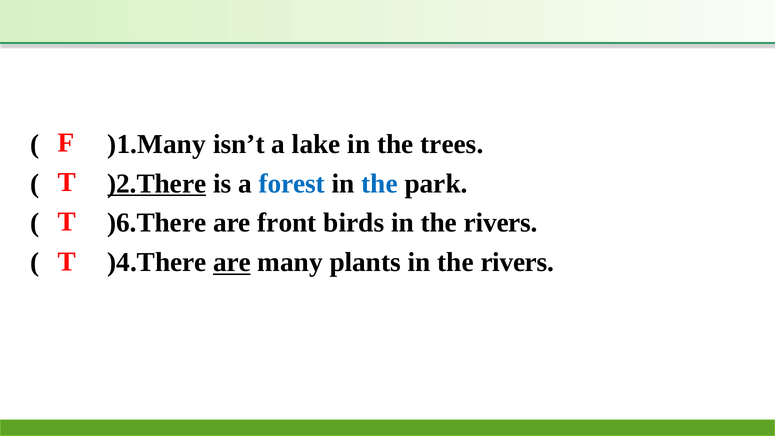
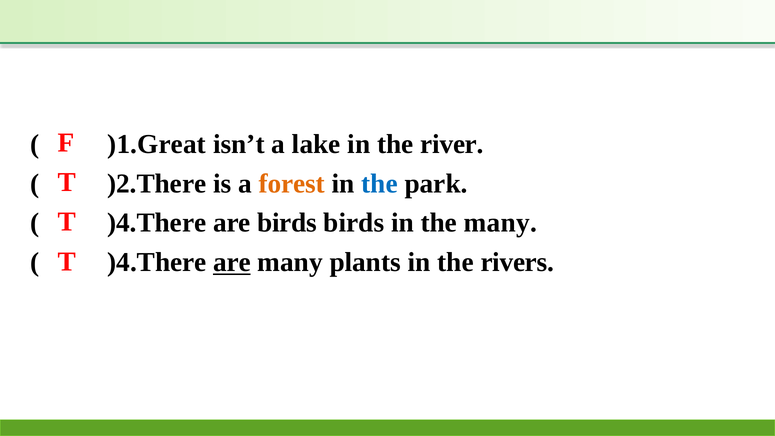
)1.Many: )1.Many -> )1.Great
trees: trees -> river
)2.There underline: present -> none
forest colour: blue -> orange
)6.There at (157, 223): )6.There -> )4.There
are front: front -> birds
birds in the rivers: rivers -> many
